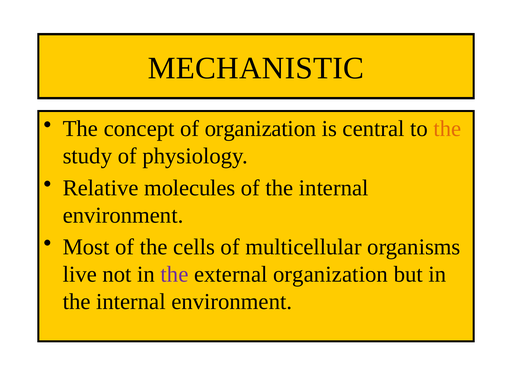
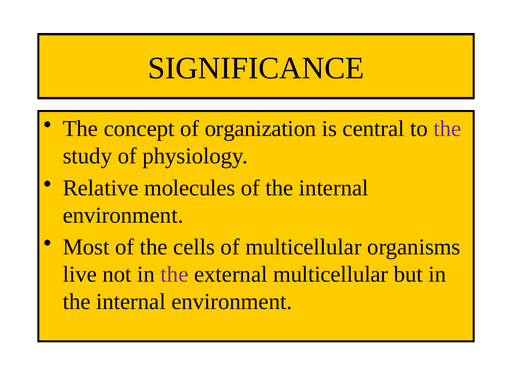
MECHANISTIC: MECHANISTIC -> SIGNIFICANCE
the at (447, 129) colour: orange -> purple
external organization: organization -> multicellular
